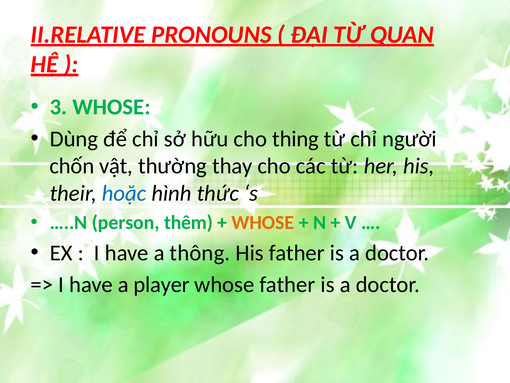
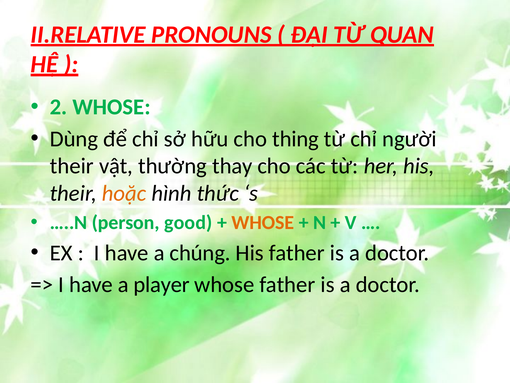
3: 3 -> 2
chốn at (72, 166): chốn -> their
hoặc colour: blue -> orange
thêm: thêm -> good
thông: thông -> chúng
